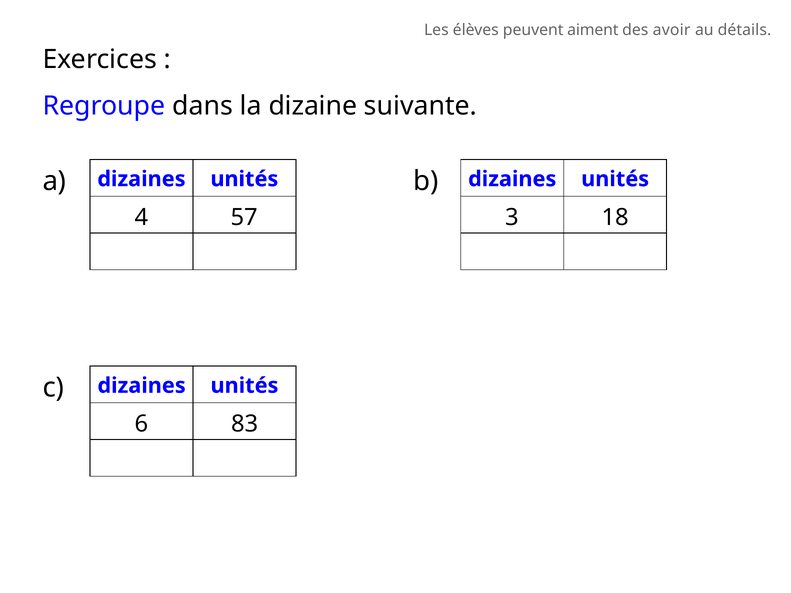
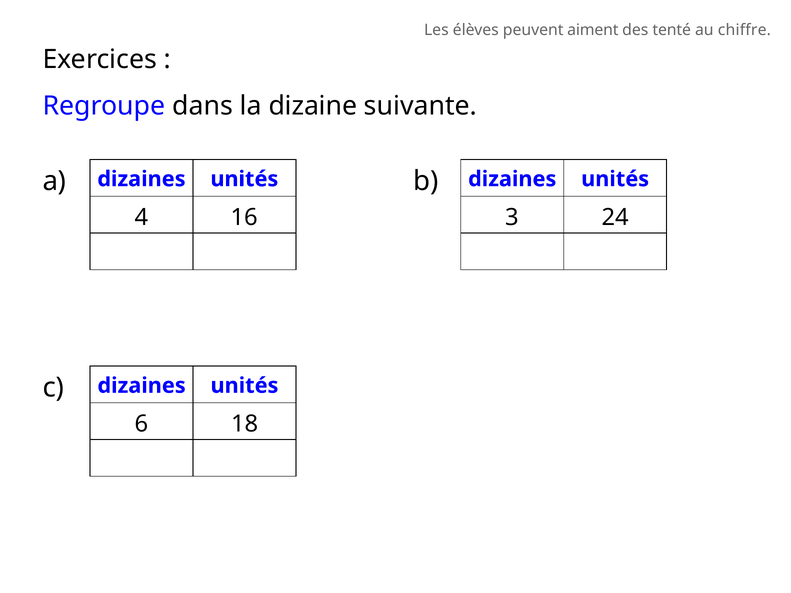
avoir: avoir -> tenté
détails: détails -> chiffre
57: 57 -> 16
18: 18 -> 24
83: 83 -> 18
